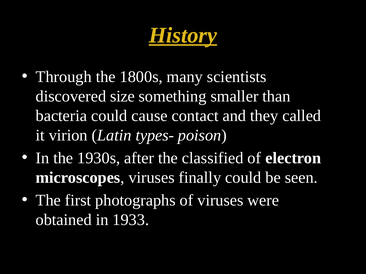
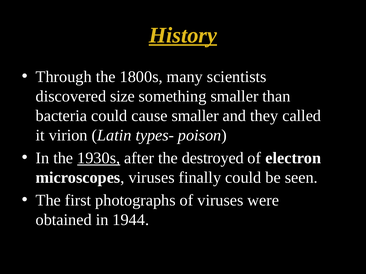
cause contact: contact -> smaller
1930s underline: none -> present
classified: classified -> destroyed
1933: 1933 -> 1944
